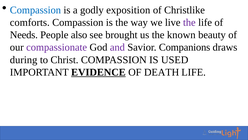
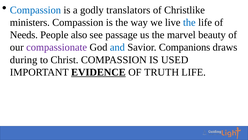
exposition: exposition -> translators
comforts: comforts -> ministers
the at (189, 22) colour: purple -> blue
brought: brought -> passage
known: known -> marvel
and colour: purple -> blue
DEATH: DEATH -> TRUTH
